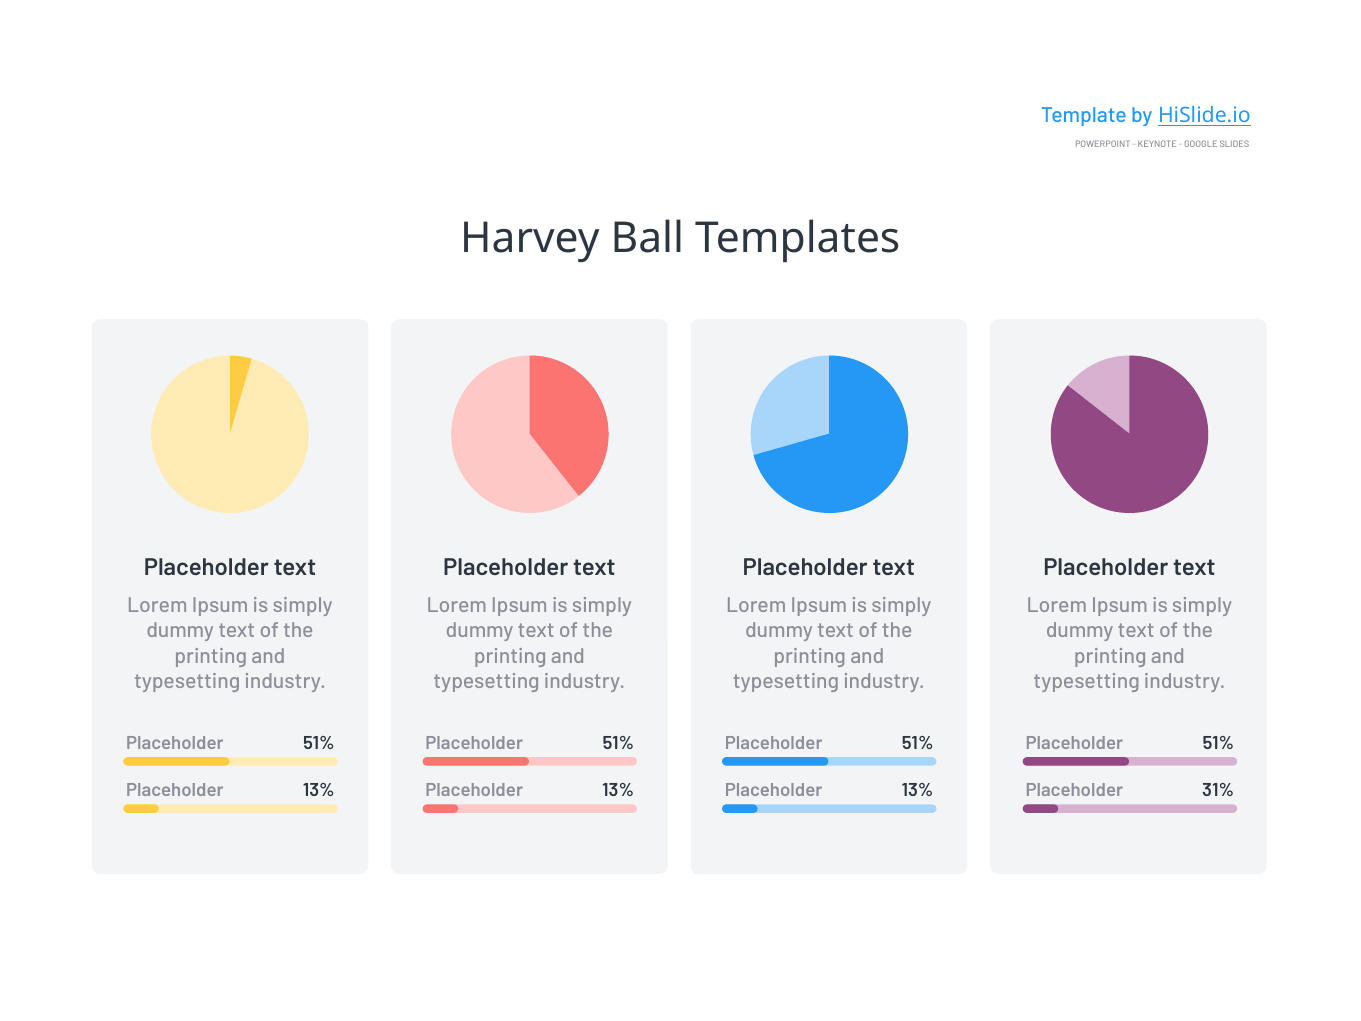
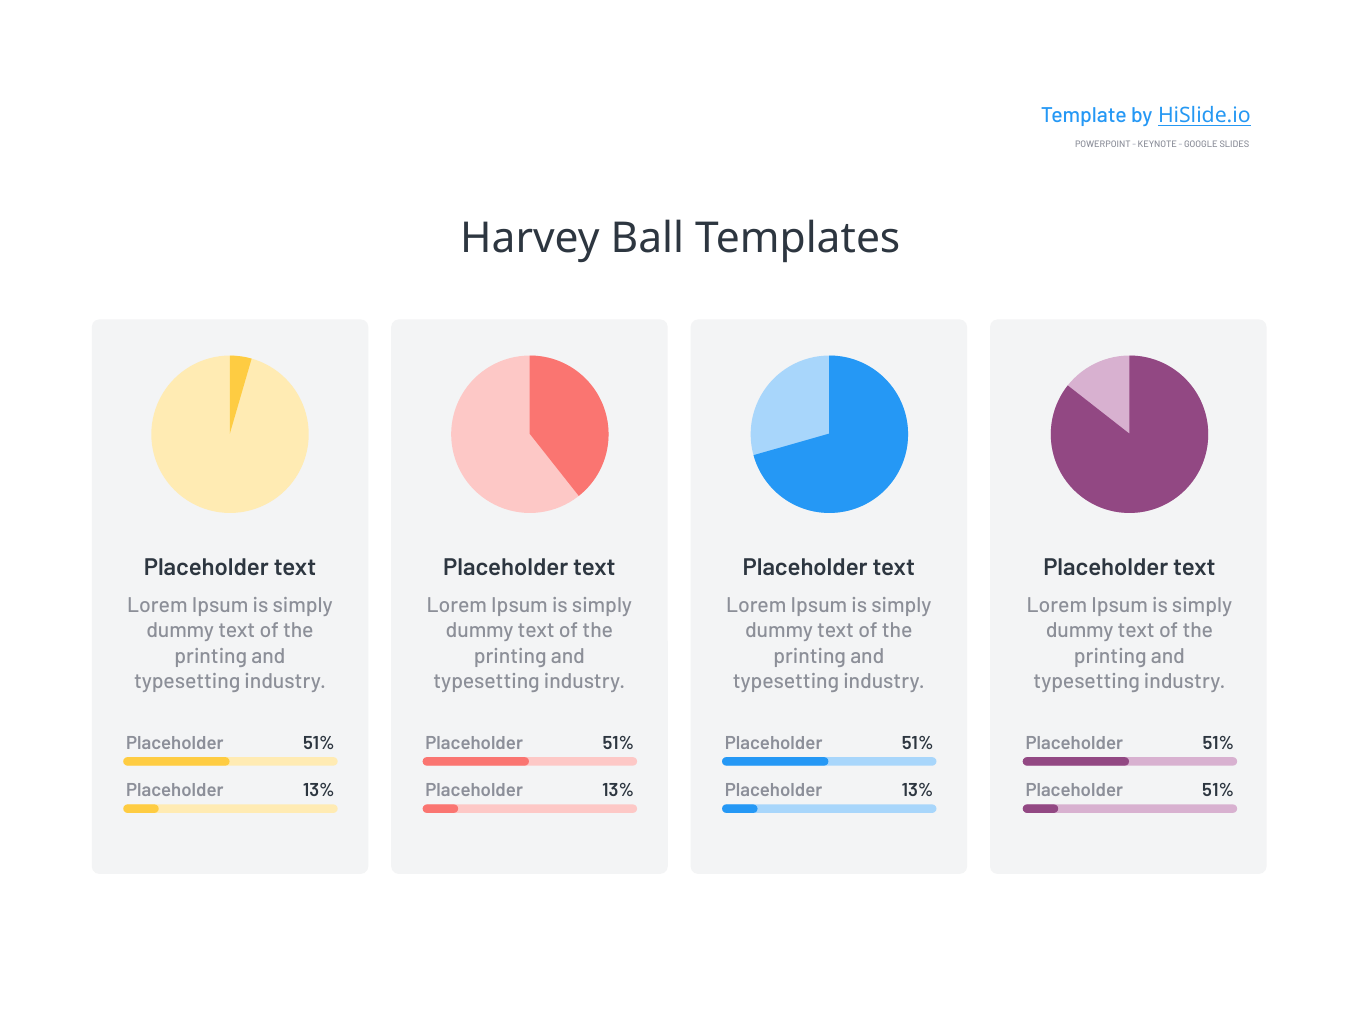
31% at (1218, 790): 31% -> 51%
